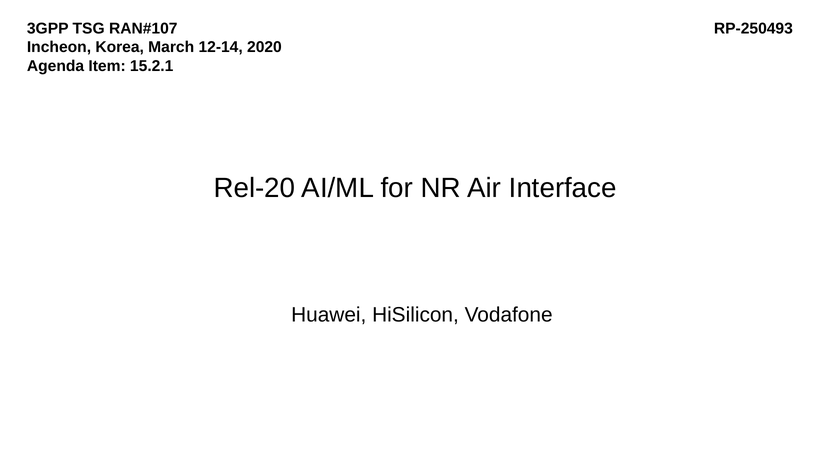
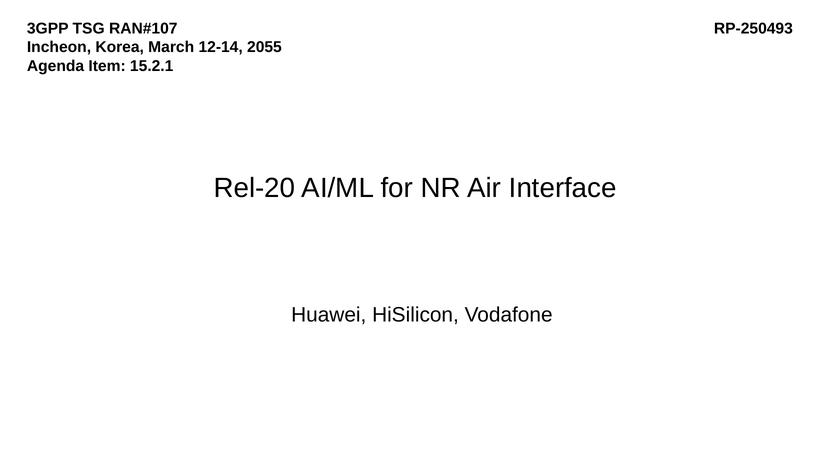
2020: 2020 -> 2055
